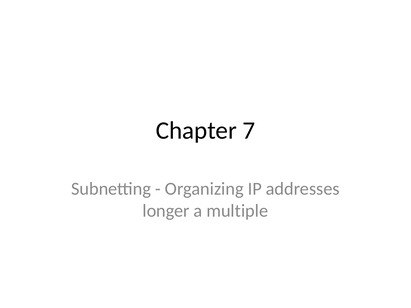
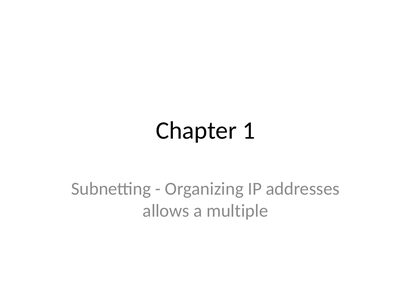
7: 7 -> 1
longer: longer -> allows
